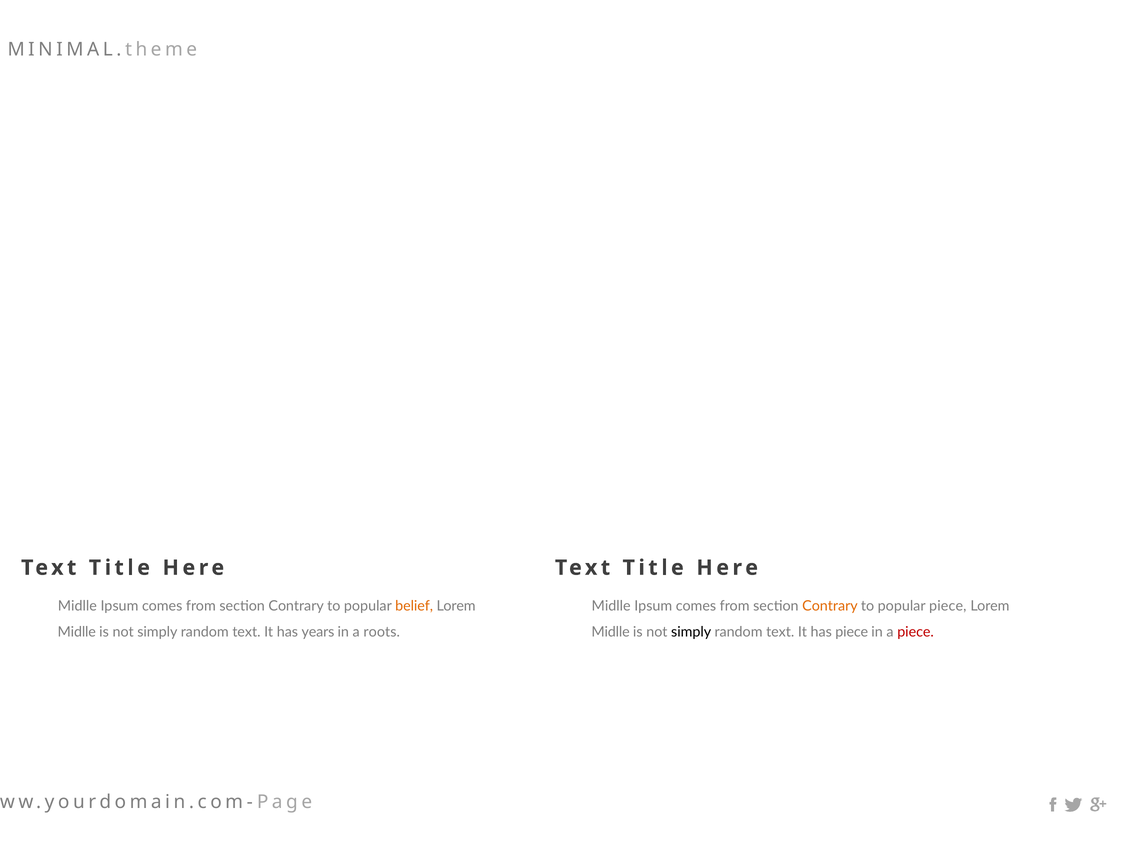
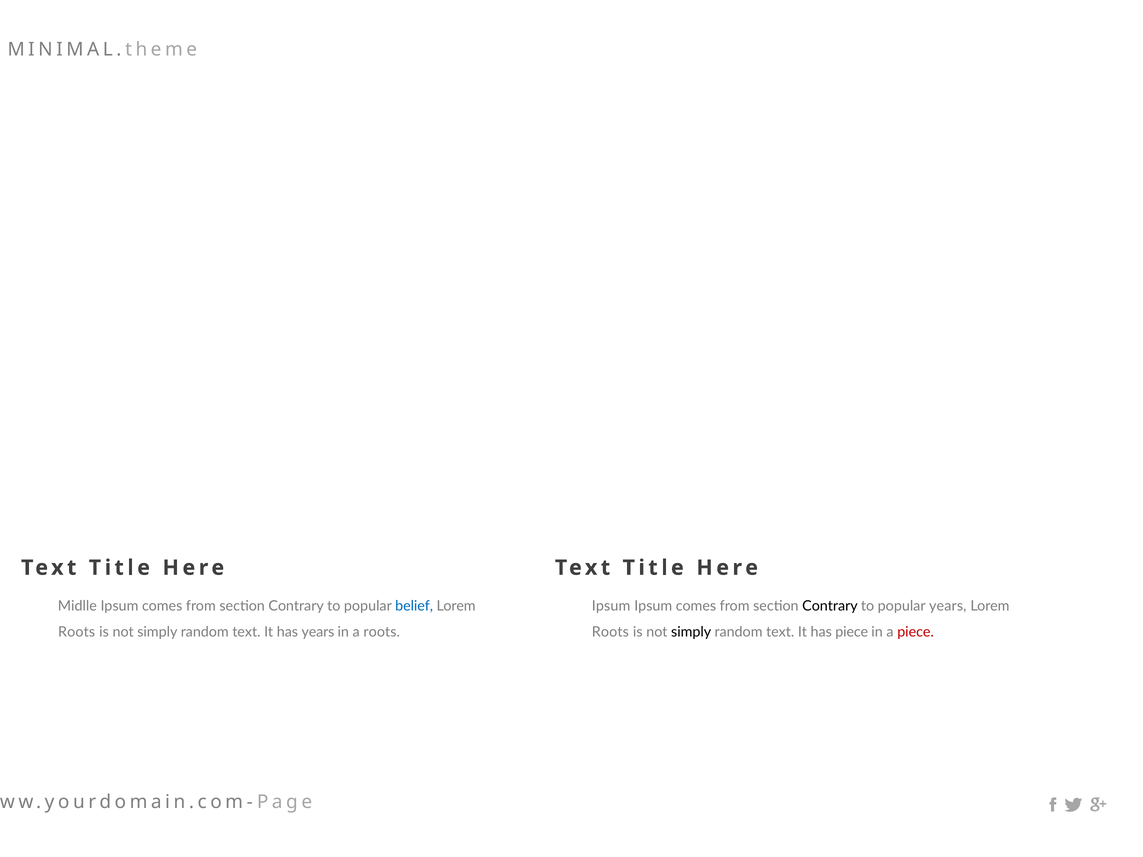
belief colour: orange -> blue
Midlle at (611, 606): Midlle -> Ipsum
Contrary at (830, 606) colour: orange -> black
popular piece: piece -> years
Midlle at (77, 632): Midlle -> Roots
Midlle at (611, 632): Midlle -> Roots
